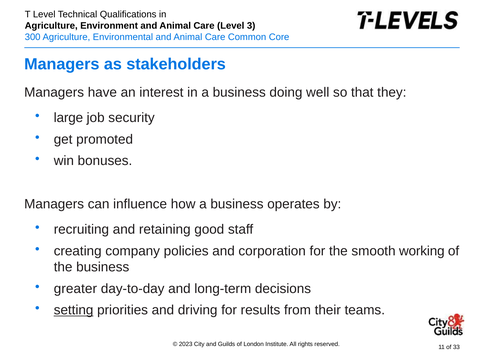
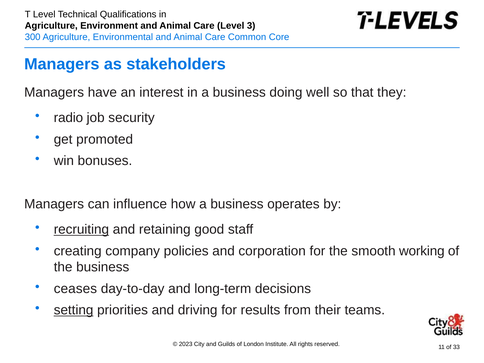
large: large -> radio
recruiting underline: none -> present
greater: greater -> ceases
